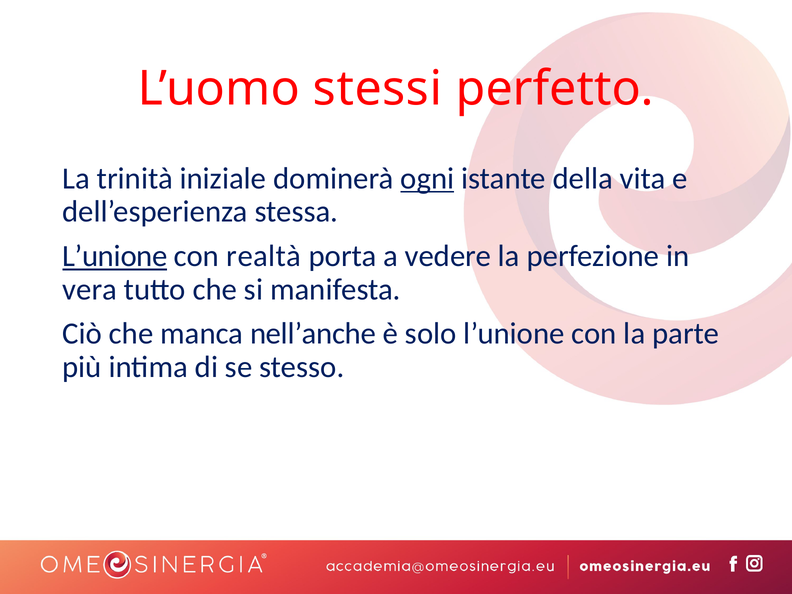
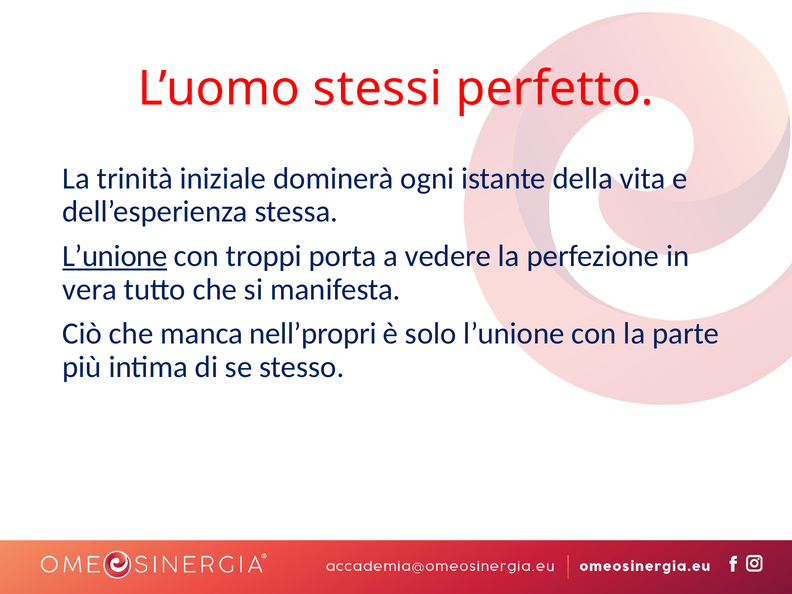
ogni underline: present -> none
realtà: realtà -> troppi
nell’anche: nell’anche -> nell’propri
